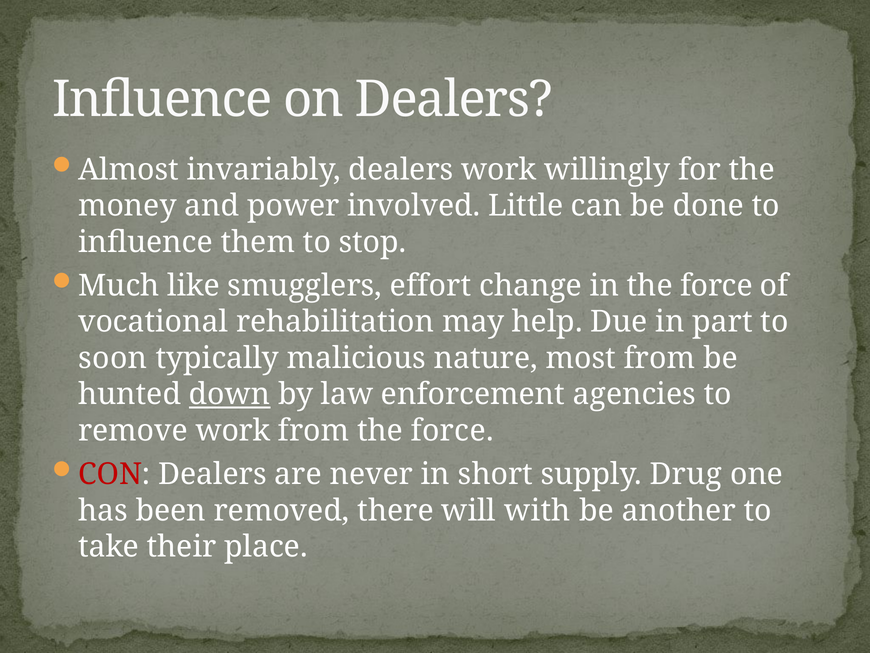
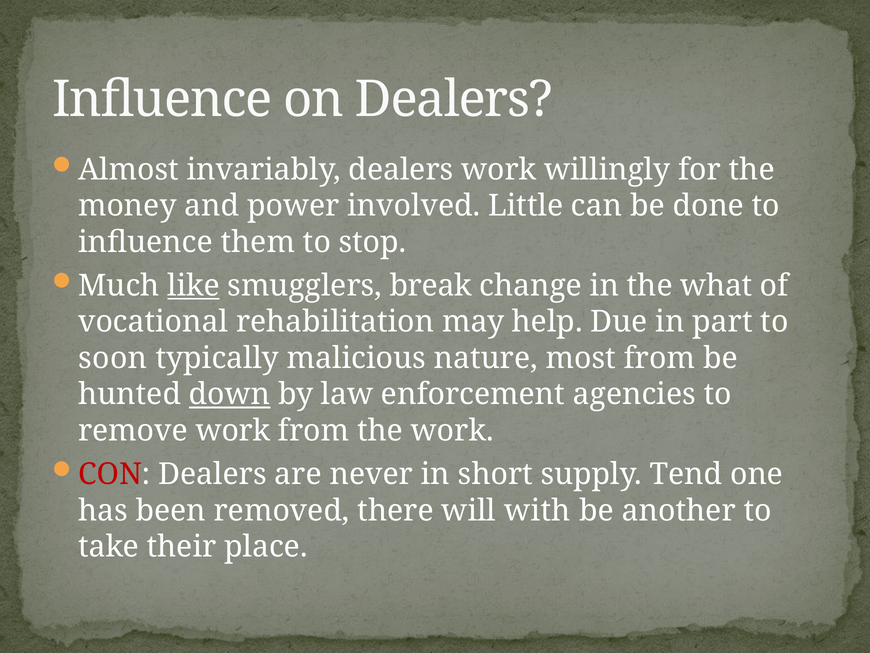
like underline: none -> present
effort: effort -> break
in the force: force -> what
from the force: force -> work
Drug: Drug -> Tend
